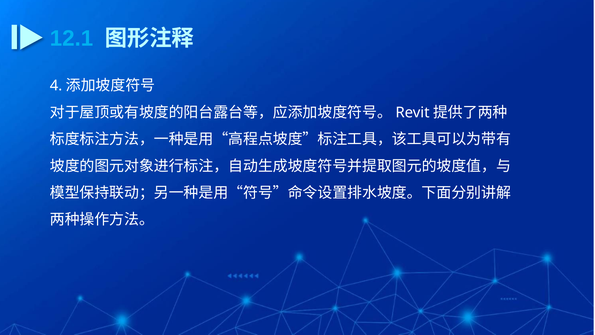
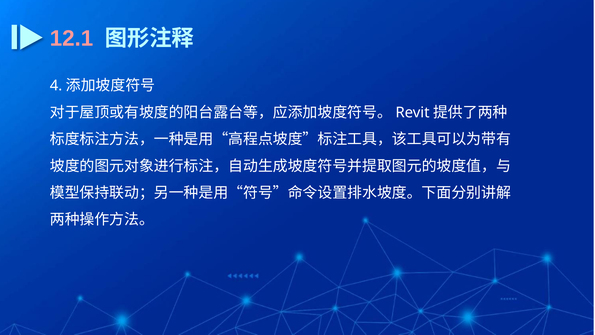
12.1 colour: light blue -> pink
